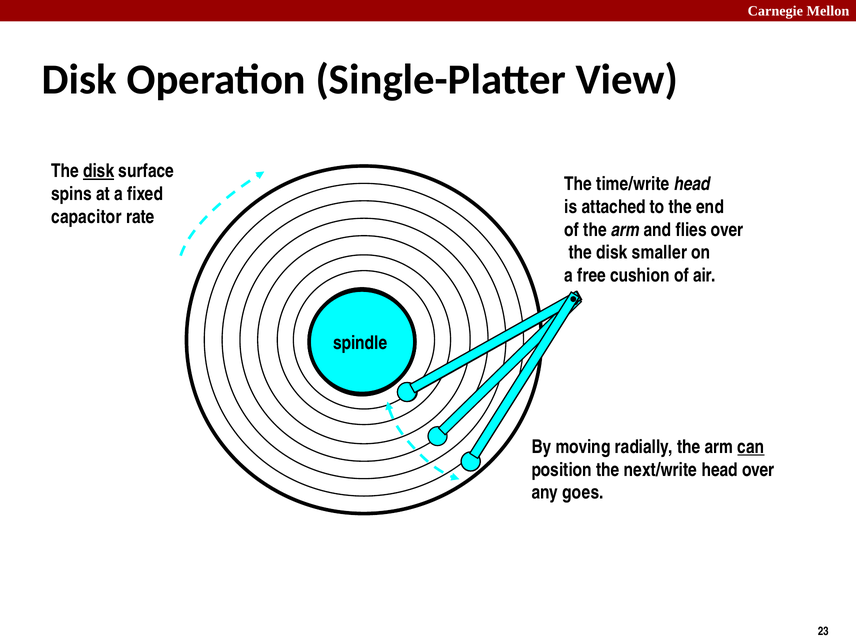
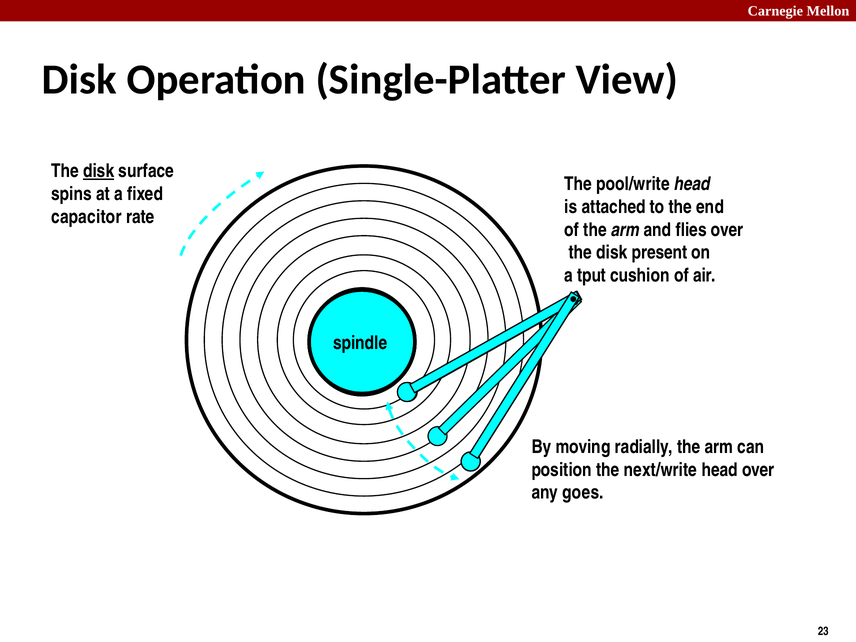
time/write: time/write -> pool/write
smaller: smaller -> present
free: free -> tput
can underline: present -> none
